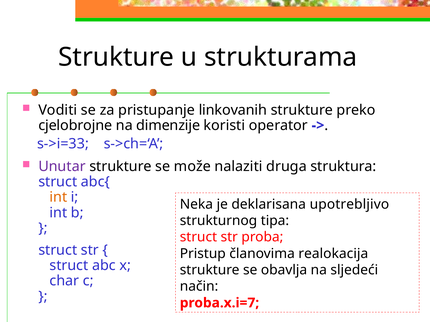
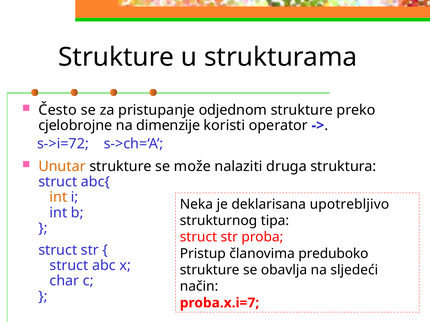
Voditi: Voditi -> Često
linkovanih: linkovanih -> odjednom
s->i=33: s->i=33 -> s->i=72
Unutar colour: purple -> orange
realokacija: realokacija -> preduboko
